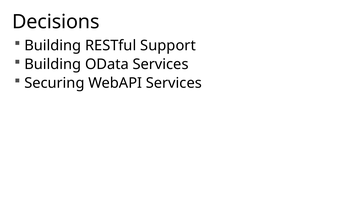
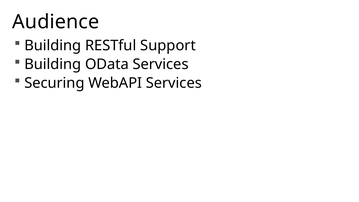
Decisions: Decisions -> Audience
